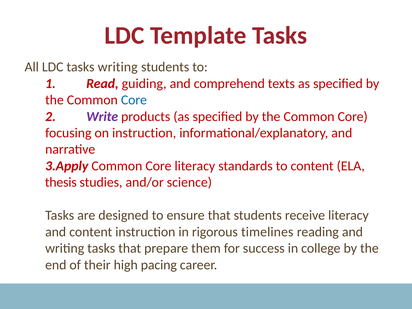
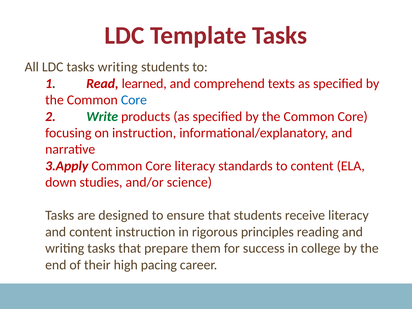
guiding: guiding -> learned
Write colour: purple -> green
thesis: thesis -> down
timelines: timelines -> principles
